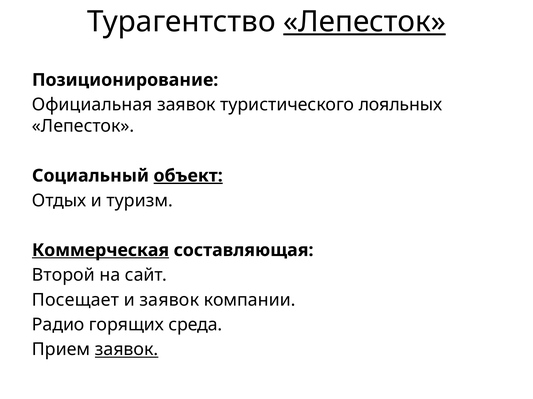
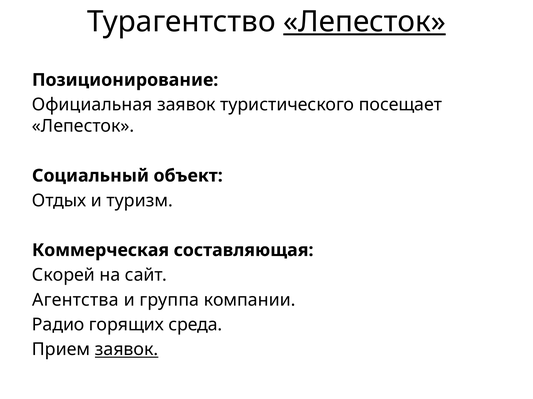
лояльных: лояльных -> посещает
объект underline: present -> none
Коммерческая underline: present -> none
Второй: Второй -> Скорей
Посещает: Посещает -> Агентства
и заявок: заявок -> группа
